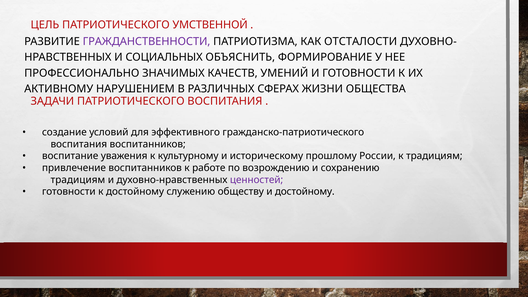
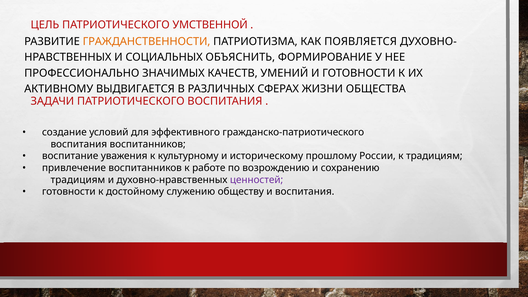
ГРАЖДАНСТВЕННОСТИ colour: purple -> orange
ОТСТАЛОСТИ: ОТСТАЛОСТИ -> ПОЯВЛЯЕТСЯ
НАРУШЕНИЕМ: НАРУШЕНИЕМ -> ВЫДВИГАЕТСЯ
и достойному: достойному -> воспитания
